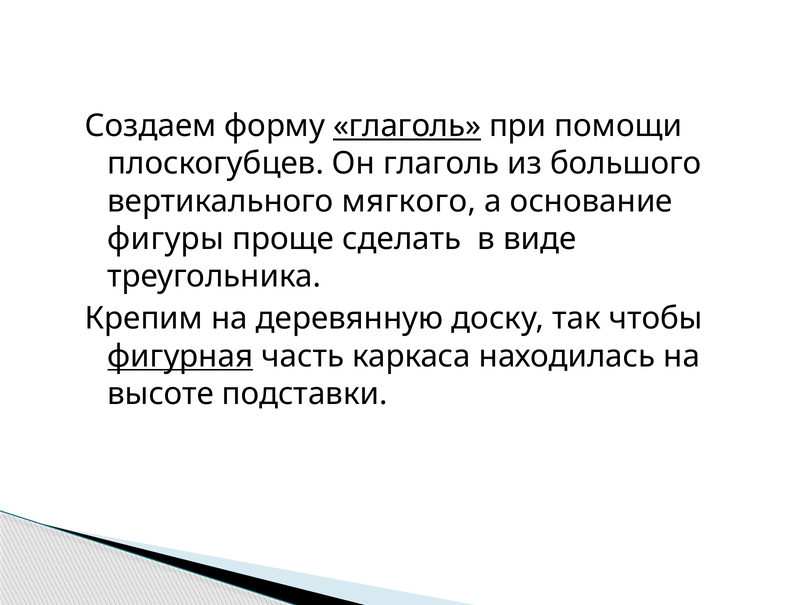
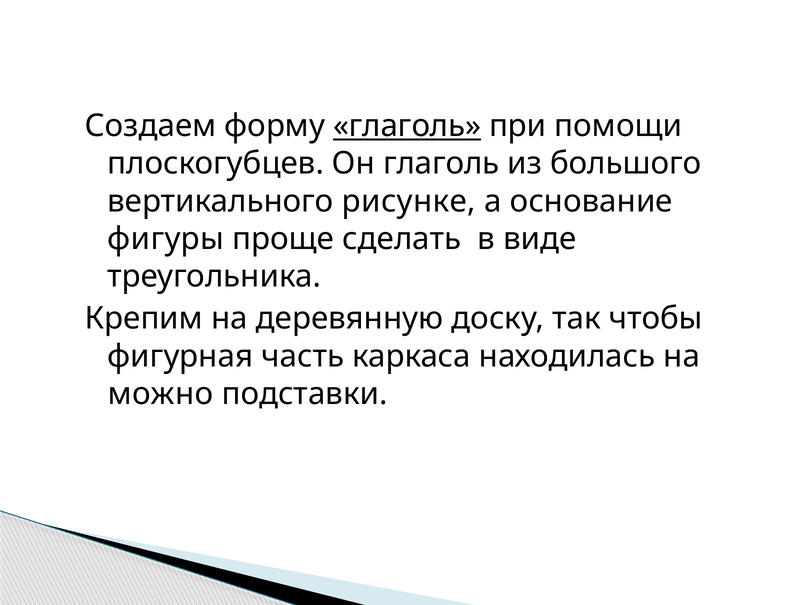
мягкого: мягкого -> рисунке
фигурная underline: present -> none
высоте: высоте -> можно
